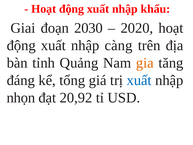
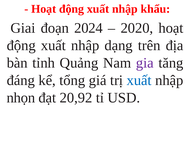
2030: 2030 -> 2024
càng: càng -> dạng
gia colour: orange -> purple
